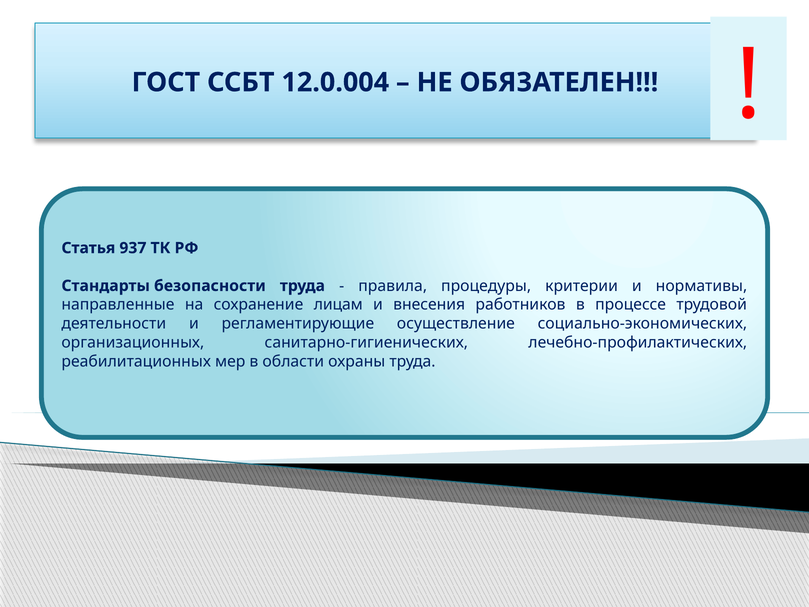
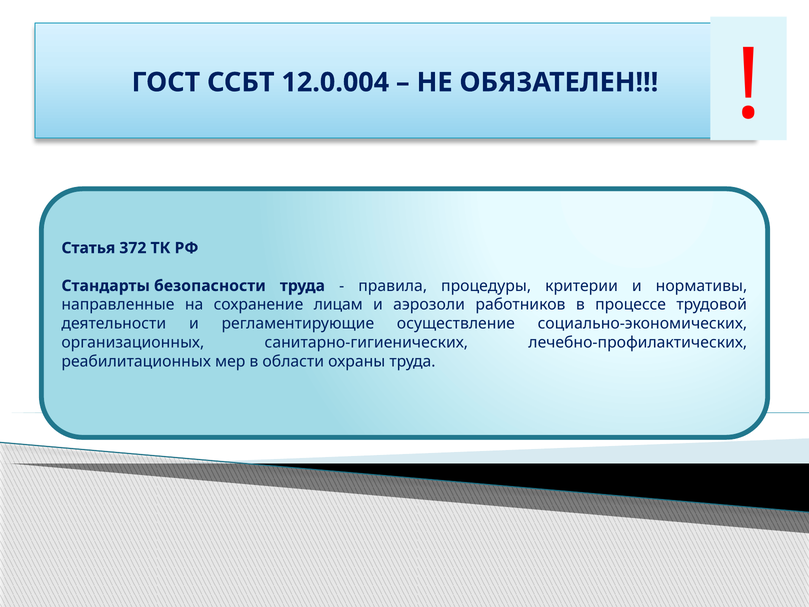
937: 937 -> 372
внесения: внесения -> аэрозоли
